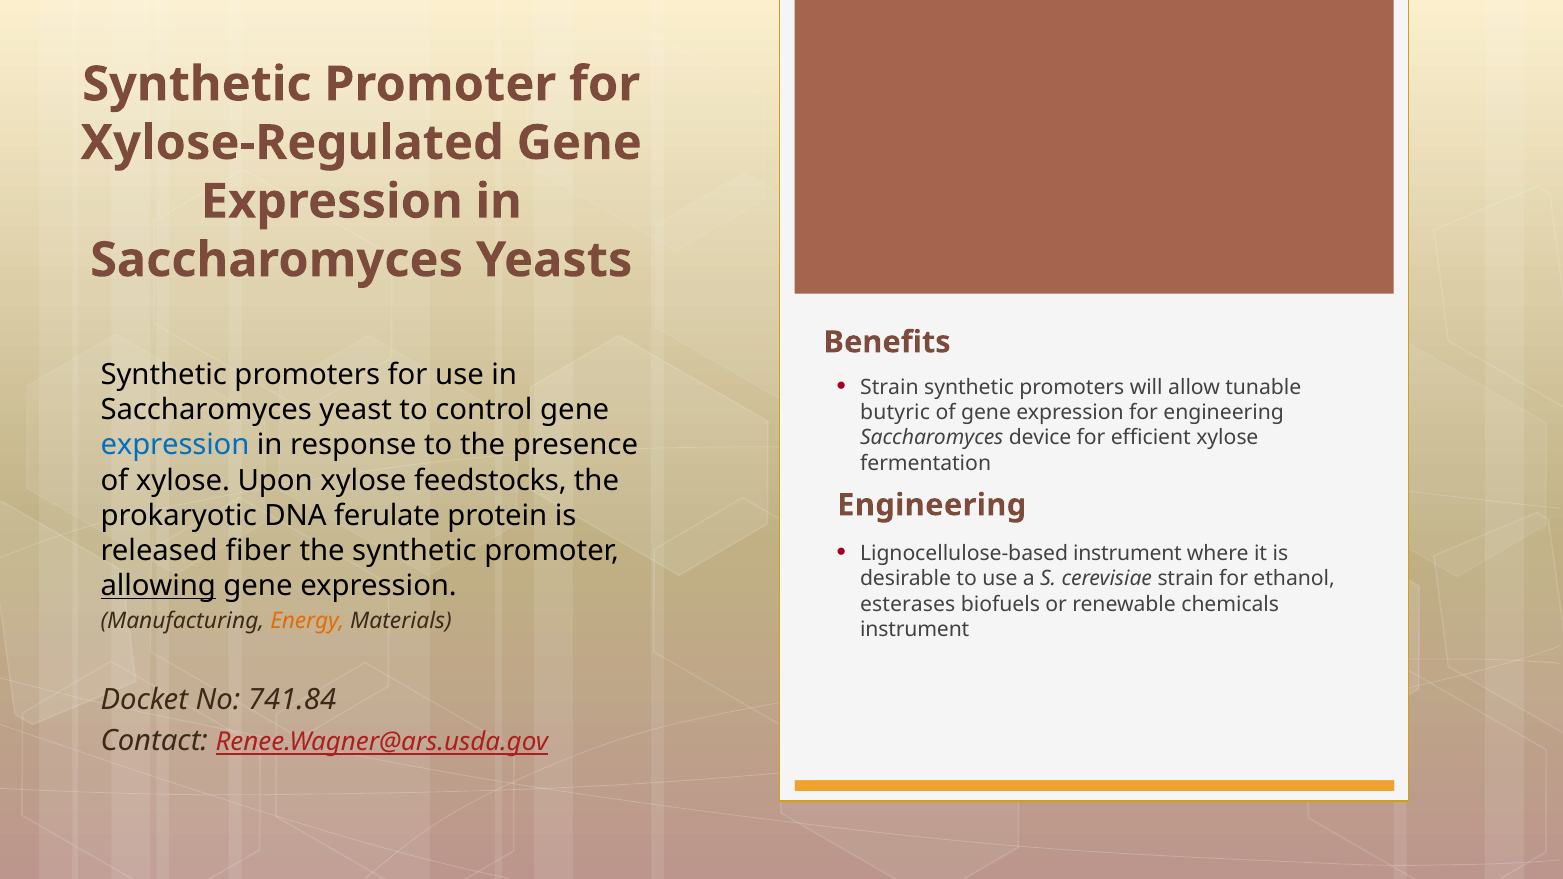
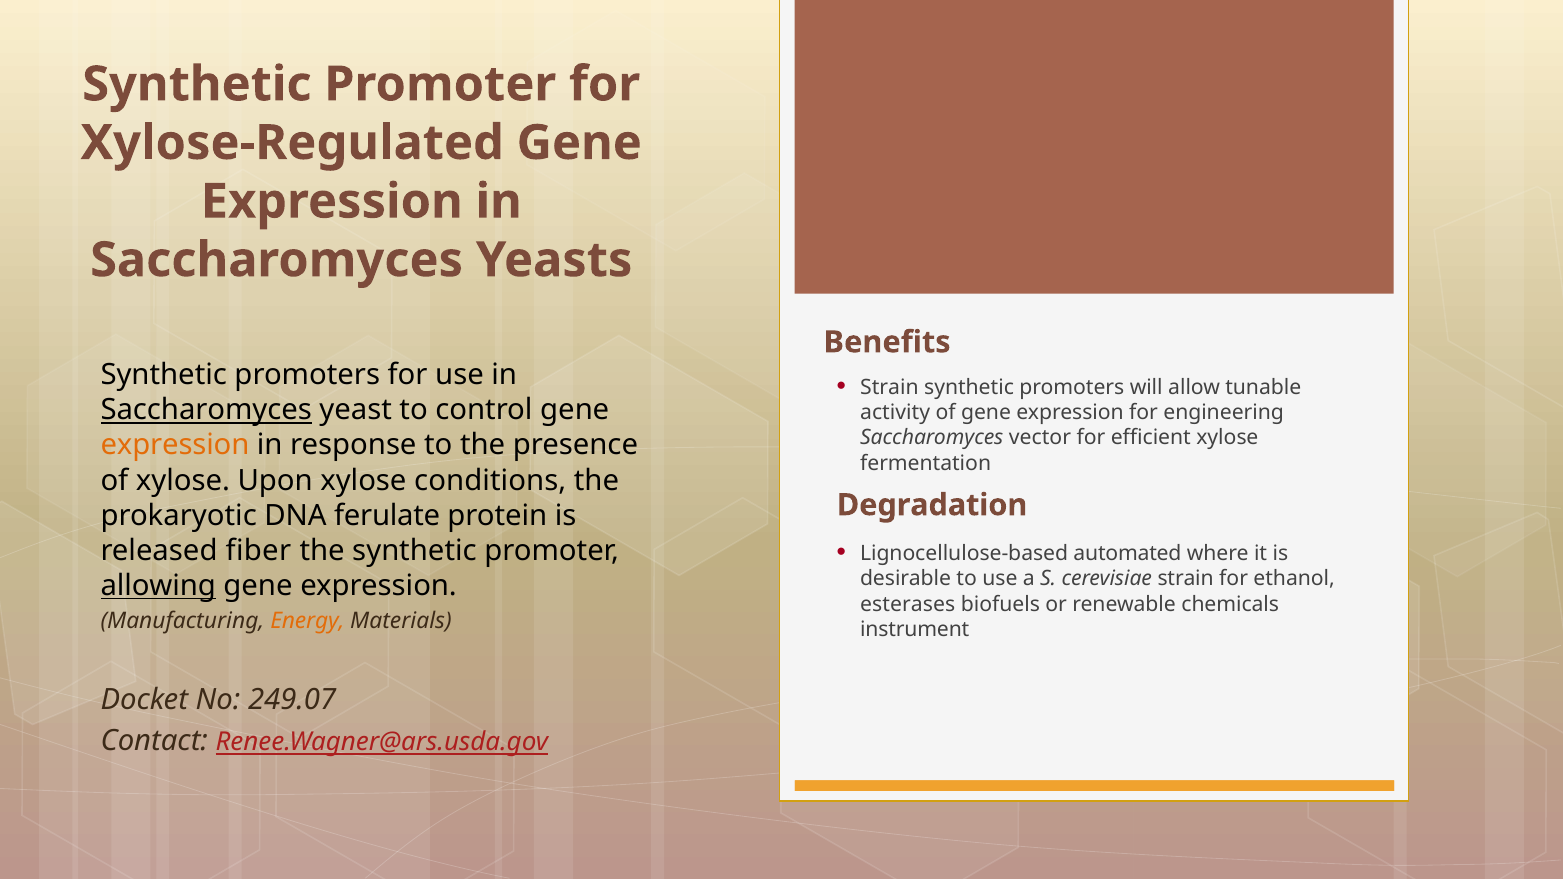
Saccharomyces at (206, 410) underline: none -> present
butyric: butyric -> activity
device: device -> vector
expression at (175, 445) colour: blue -> orange
feedstocks: feedstocks -> conditions
Engineering at (932, 505): Engineering -> Degradation
Lignocellulose-based instrument: instrument -> automated
741.84: 741.84 -> 249.07
